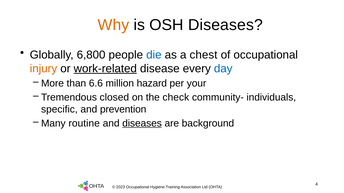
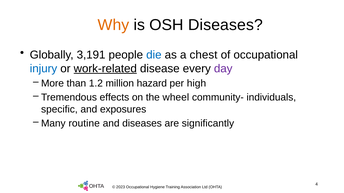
6,800: 6,800 -> 3,191
injury colour: orange -> blue
day colour: blue -> purple
6.6: 6.6 -> 1.2
your: your -> high
closed: closed -> effects
check: check -> wheel
prevention: prevention -> exposures
diseases at (142, 124) underline: present -> none
background: background -> significantly
